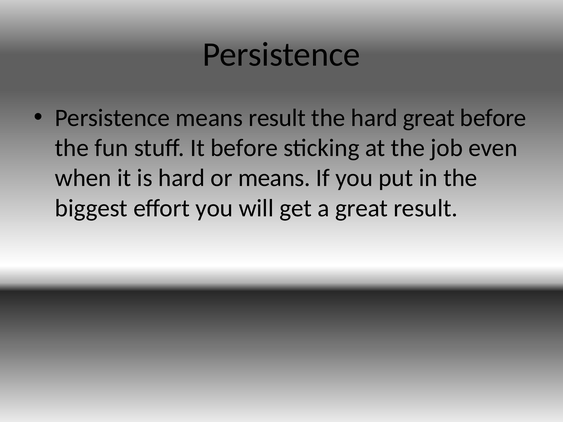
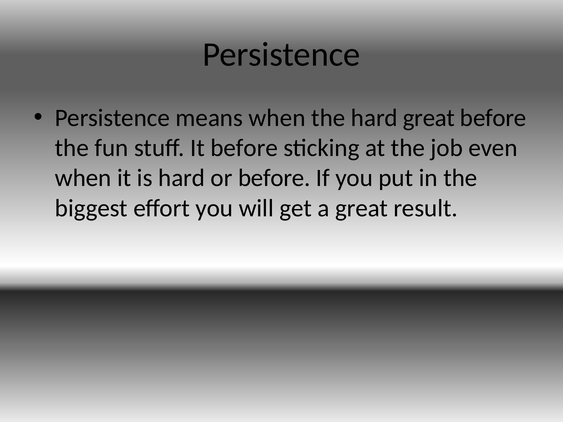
means result: result -> when
or means: means -> before
